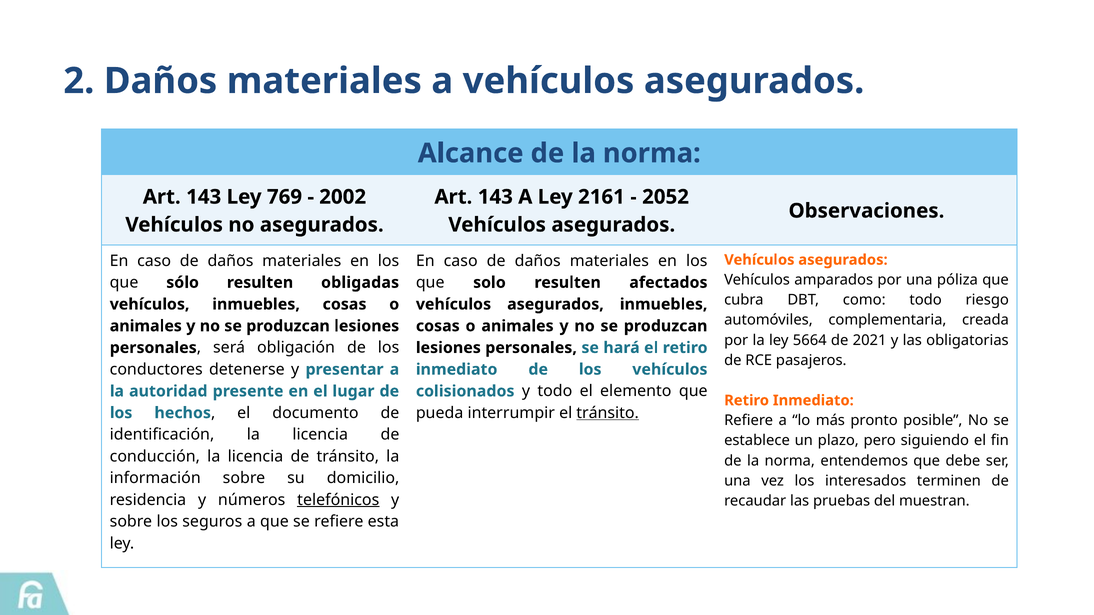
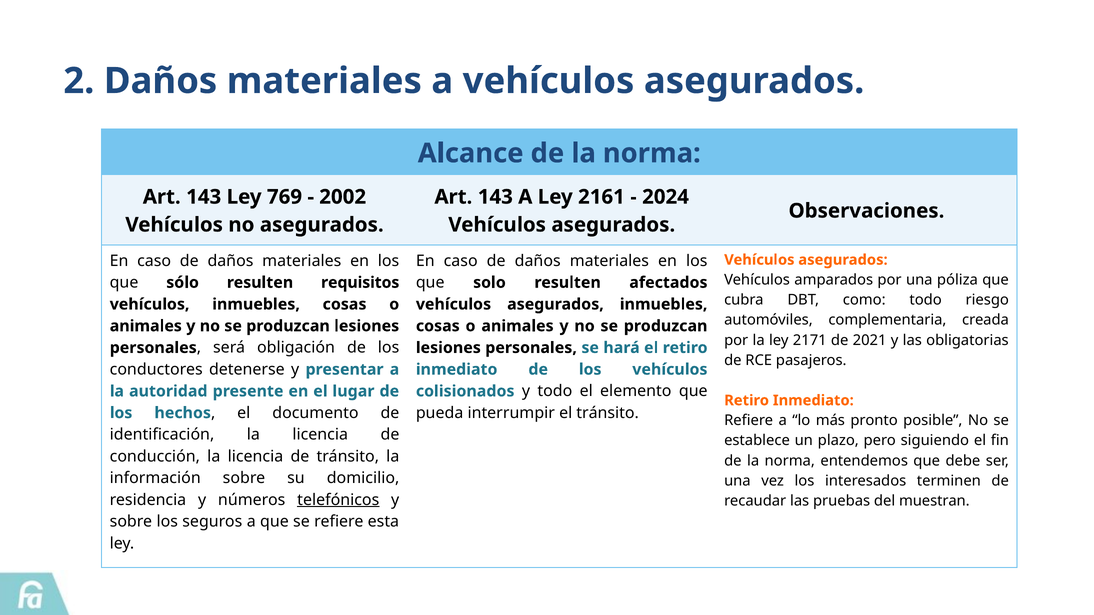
2052: 2052 -> 2024
obligadas: obligadas -> requisitos
5664: 5664 -> 2171
tránsito at (608, 413) underline: present -> none
